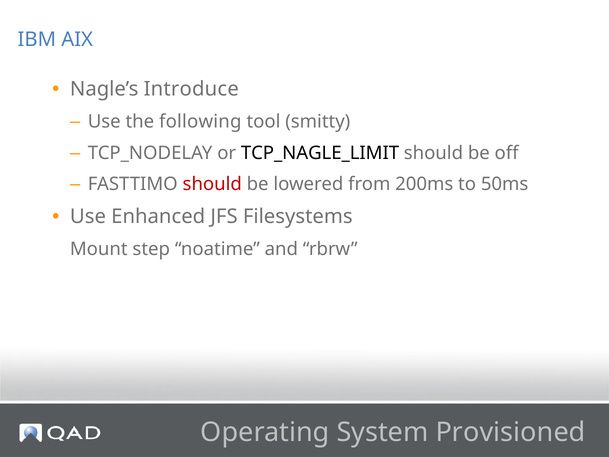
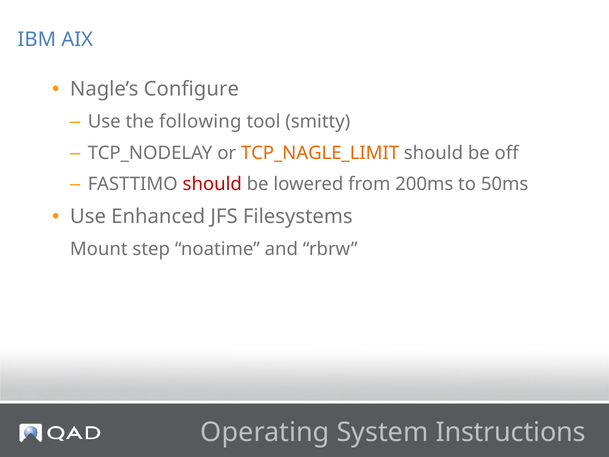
Introduce: Introduce -> Configure
TCP_NAGLE_LIMIT colour: black -> orange
Provisioned: Provisioned -> Instructions
